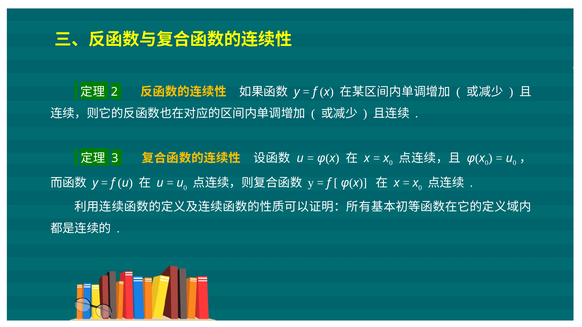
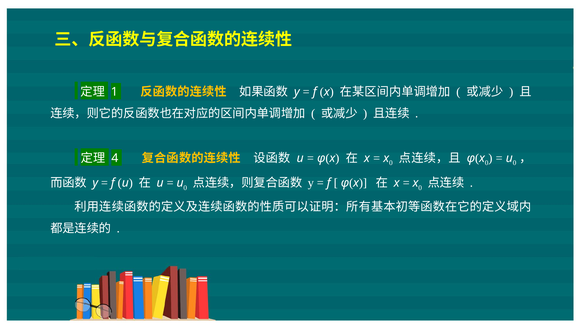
2: 2 -> 1
3: 3 -> 4
